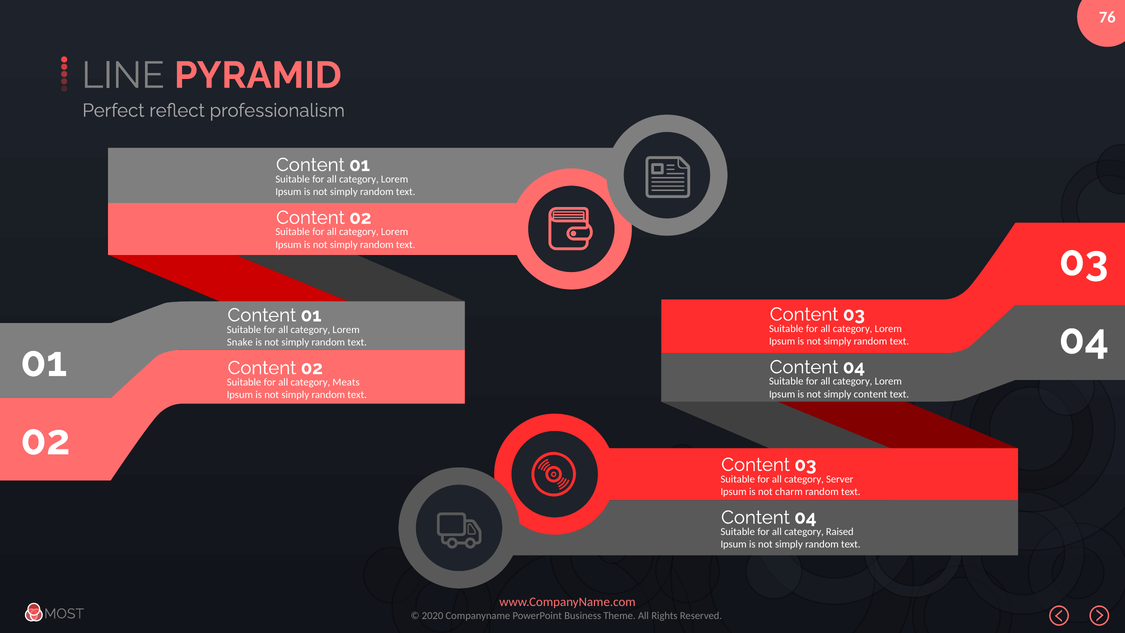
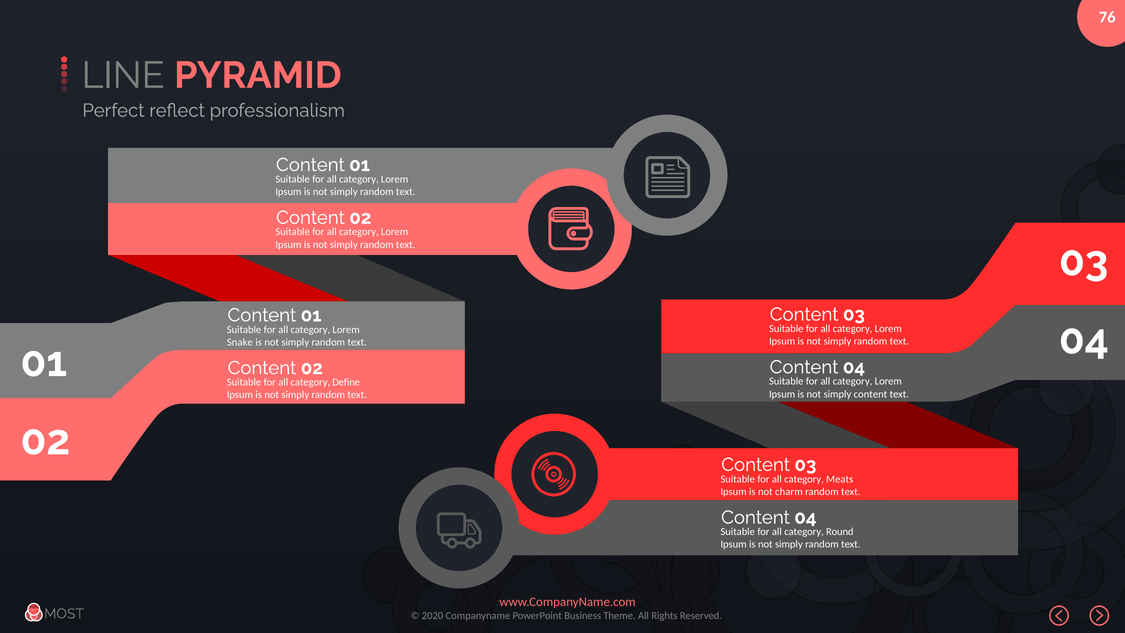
Meats: Meats -> Define
Server: Server -> Meats
Raised: Raised -> Round
